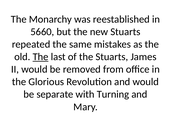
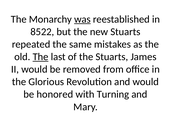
was underline: none -> present
5660: 5660 -> 8522
separate: separate -> honored
